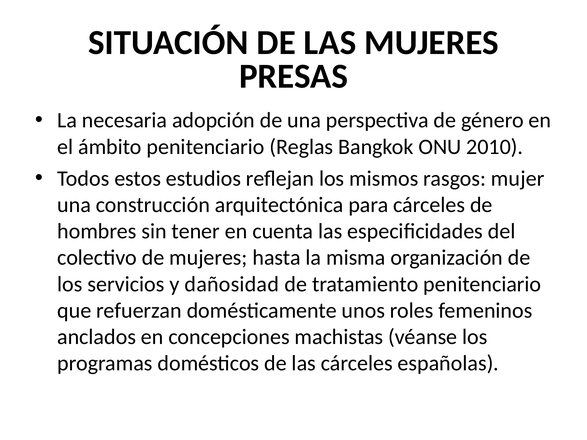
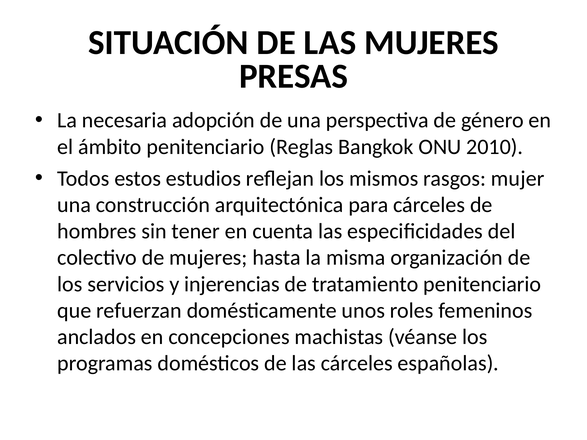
dañosidad: dañosidad -> injerencias
